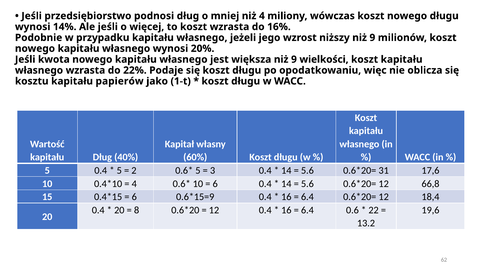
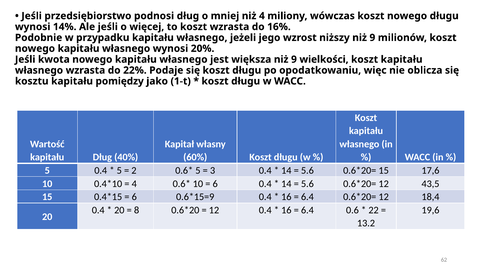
papierów: papierów -> pomiędzy
31 at (384, 171): 31 -> 15
66,8: 66,8 -> 43,5
